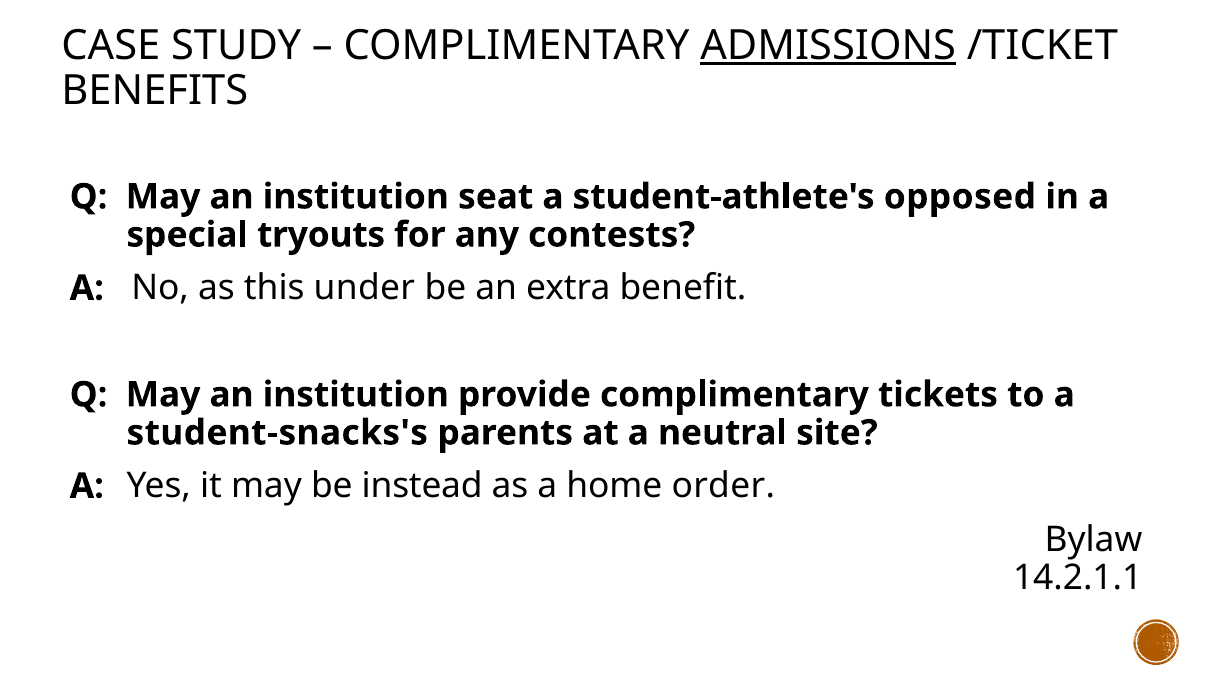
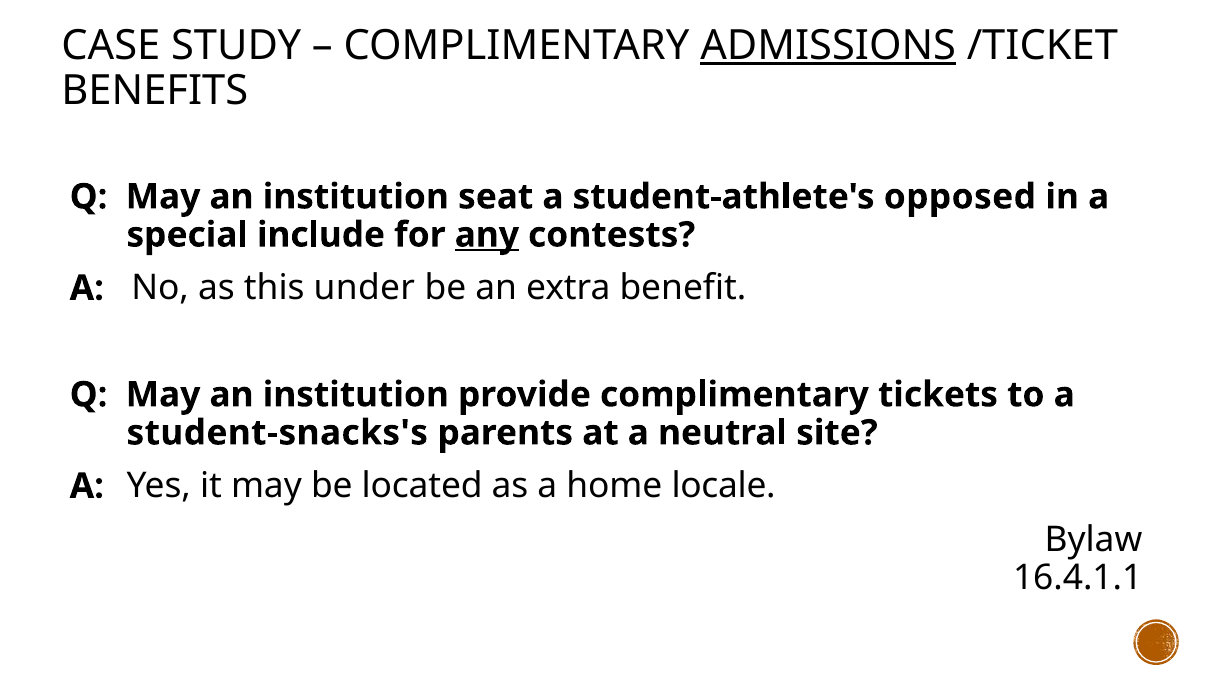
tryouts: tryouts -> include
any underline: none -> present
instead: instead -> located
order: order -> locale
14.2.1.1: 14.2.1.1 -> 16.4.1.1
